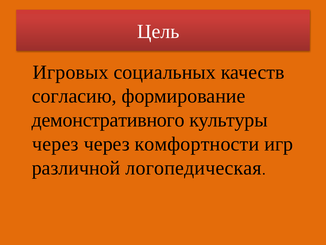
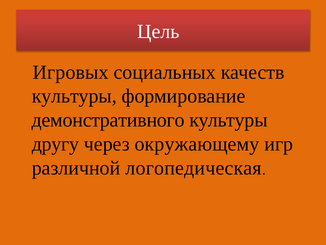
согласию at (74, 96): согласию -> культуры
через at (55, 144): через -> другу
комфортности: комфортности -> окружающему
